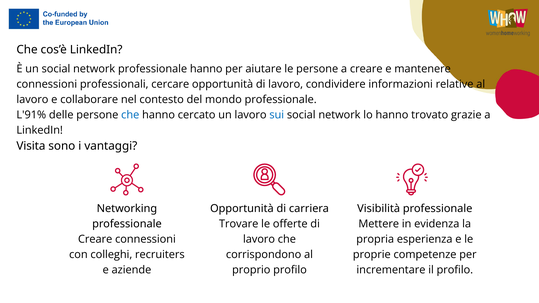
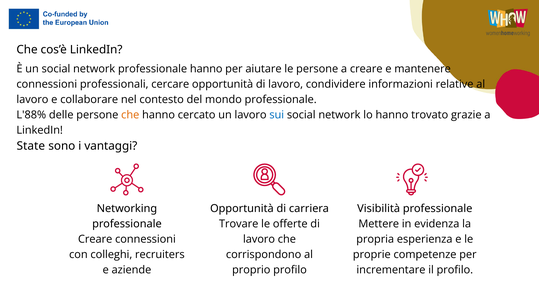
L'91%: L'91% -> L'88%
che at (130, 115) colour: blue -> orange
Visita: Visita -> State
